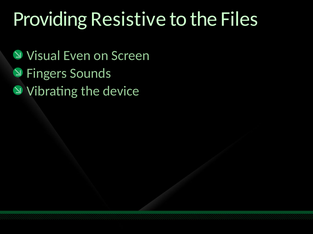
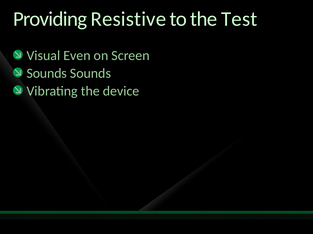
Files: Files -> Test
Fingers at (47, 74): Fingers -> Sounds
